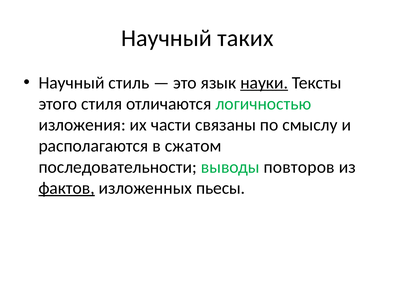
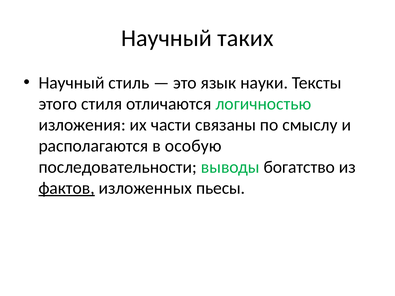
науки underline: present -> none
сжатом: сжатом -> особую
повторов: повторов -> богатство
